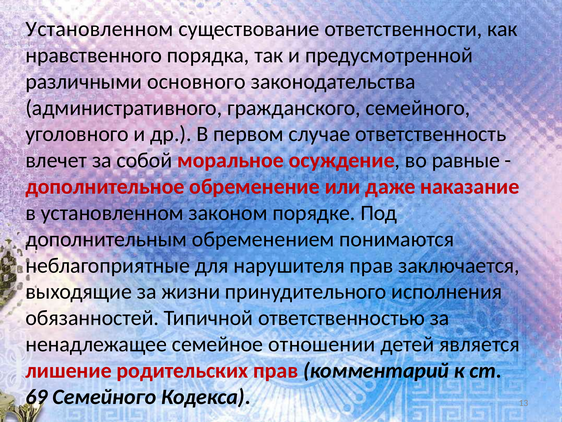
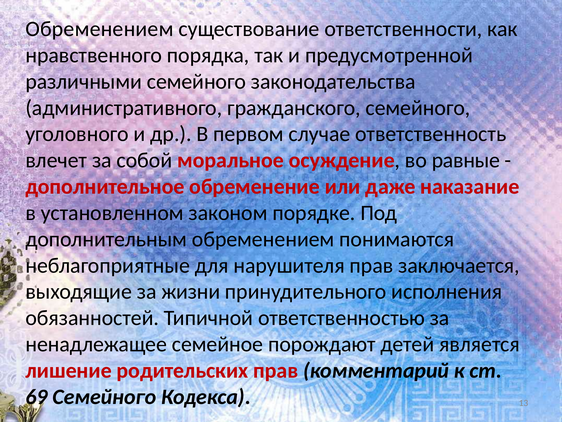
Установленном at (99, 29): Установленном -> Обременением
различными основного: основного -> семейного
отношении: отношении -> порождают
